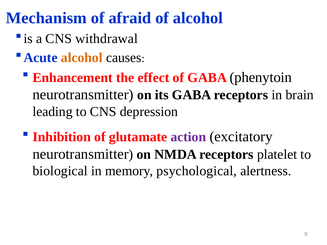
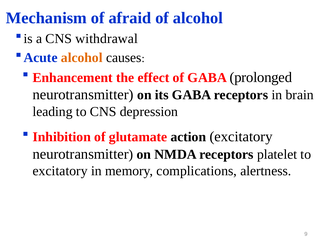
phenytoin: phenytoin -> prolonged
action colour: purple -> black
biological at (60, 171): biological -> excitatory
psychological: psychological -> complications
